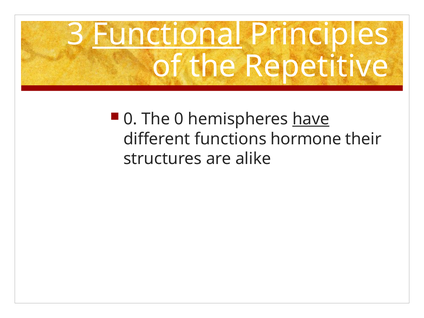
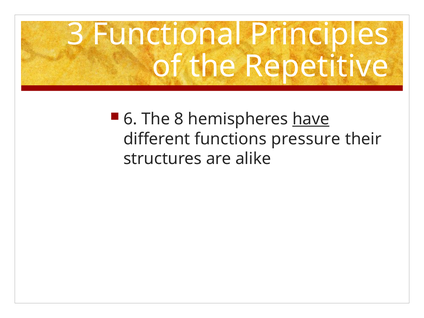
Functional underline: present -> none
0 at (130, 119): 0 -> 6
The 0: 0 -> 8
hormone: hormone -> pressure
